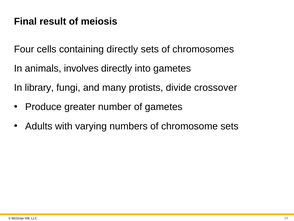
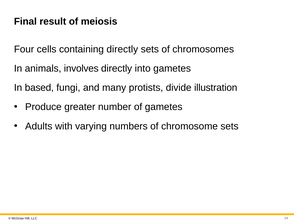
library: library -> based
crossover: crossover -> illustration
